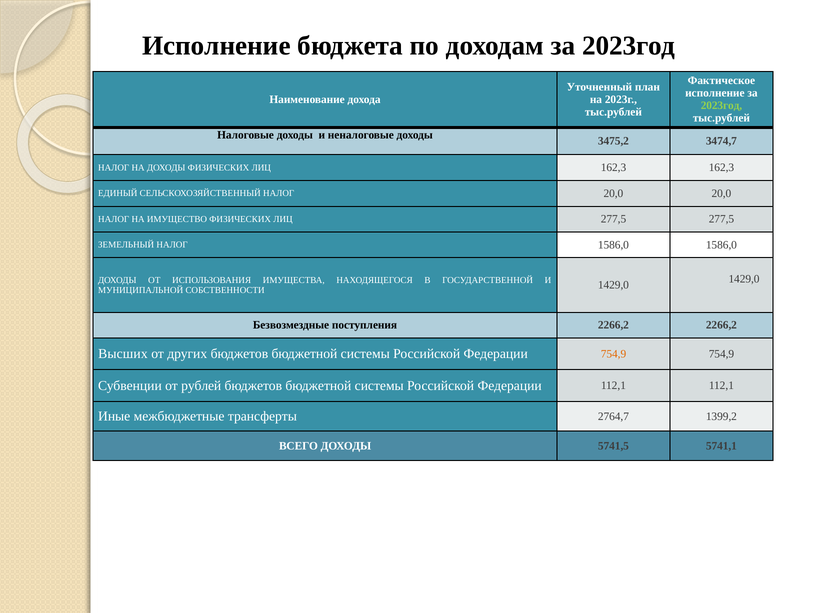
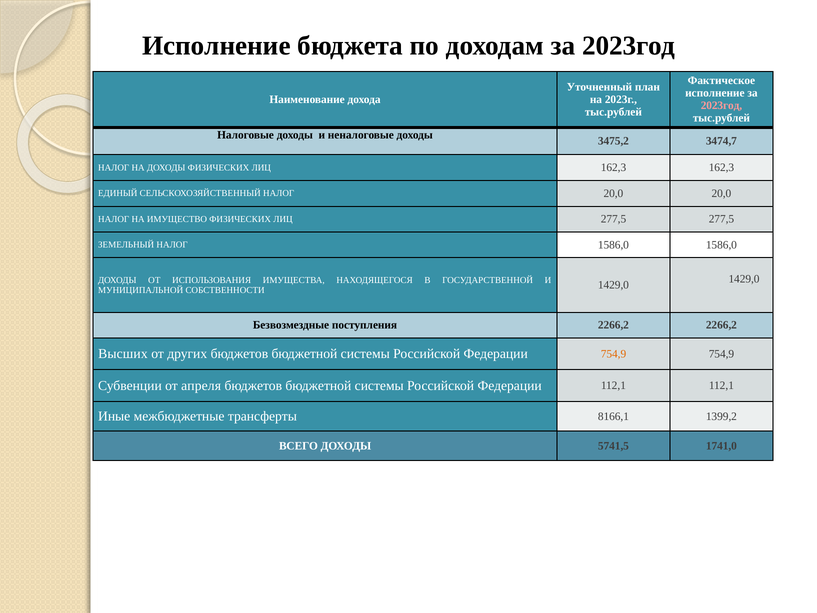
2023год at (721, 106) colour: light green -> pink
рублей: рублей -> апреля
2764,7: 2764,7 -> 8166,1
5741,1: 5741,1 -> 1741,0
